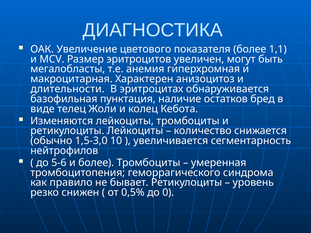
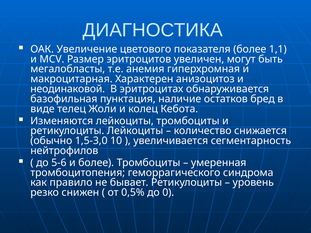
длительности: длительности -> неодинаковой
